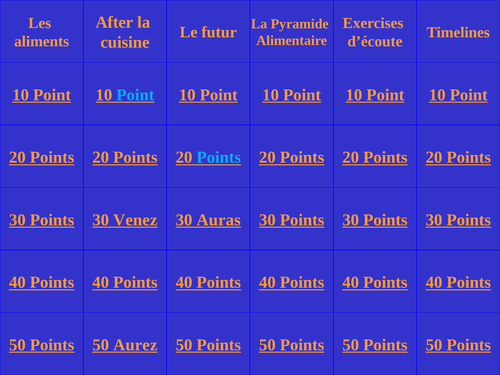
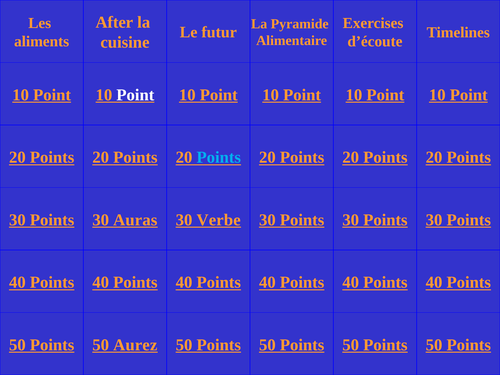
Point at (135, 95) colour: light blue -> white
Venez: Venez -> Auras
Auras: Auras -> Verbe
